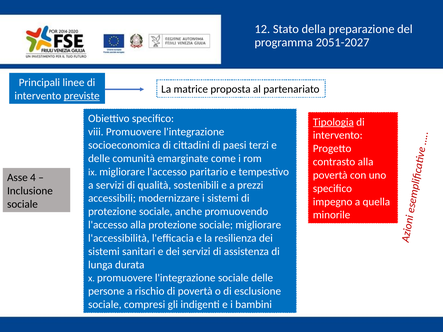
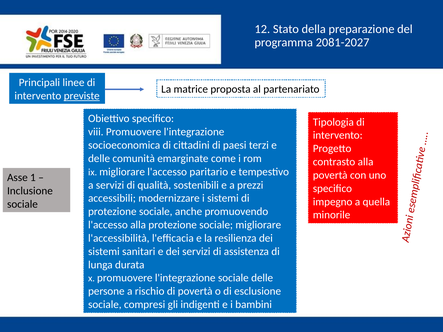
2051-2027: 2051-2027 -> 2081-2027
Tipologia underline: present -> none
4: 4 -> 1
